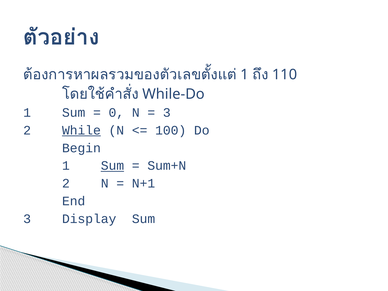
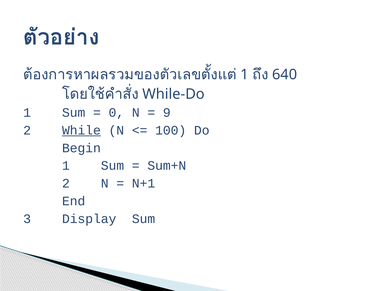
110: 110 -> 640
3 at (167, 113): 3 -> 9
Sum at (112, 166) underline: present -> none
